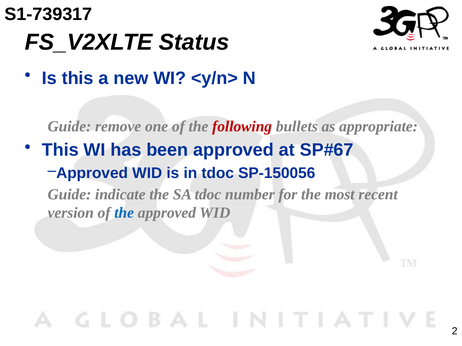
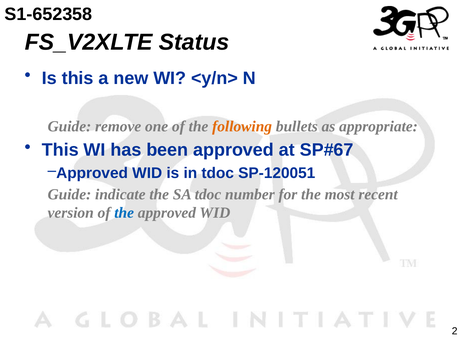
S1-739317: S1-739317 -> S1-652358
following colour: red -> orange
SP-150056: SP-150056 -> SP-120051
